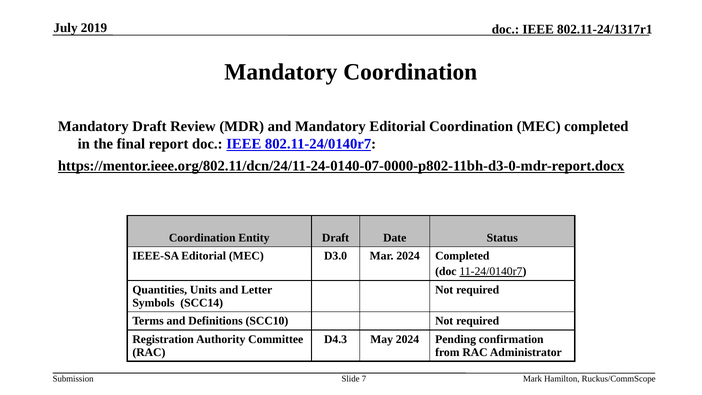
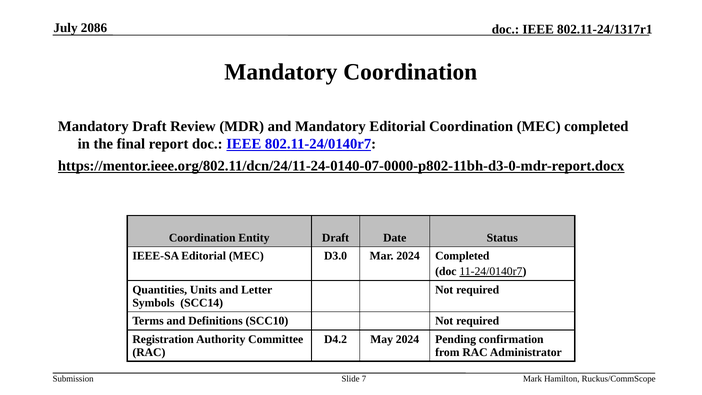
2019: 2019 -> 2086
D4.3: D4.3 -> D4.2
